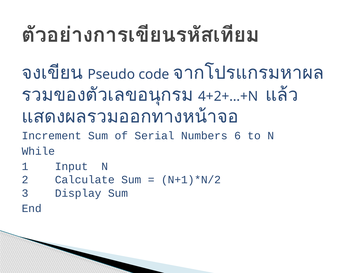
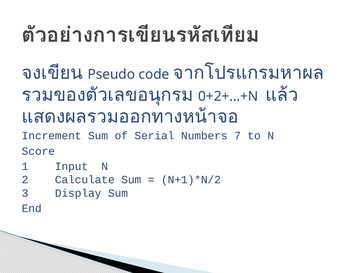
4+2+…+N: 4+2+…+N -> 0+2+…+N
6: 6 -> 7
While: While -> Score
